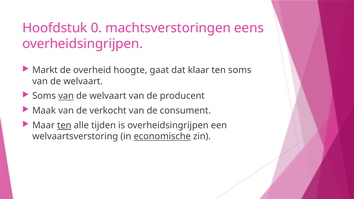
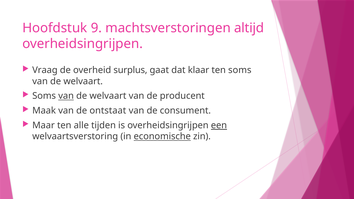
0: 0 -> 9
eens: eens -> altijd
Markt: Markt -> Vraag
hoogte: hoogte -> surplus
verkocht: verkocht -> ontstaat
ten at (64, 125) underline: present -> none
een underline: none -> present
